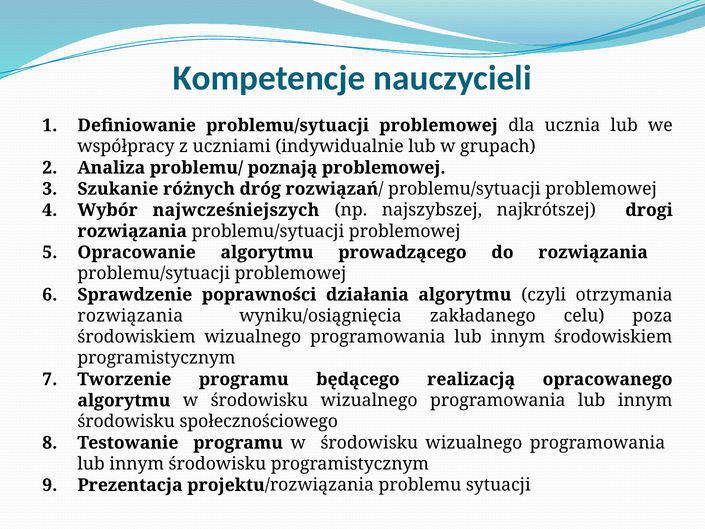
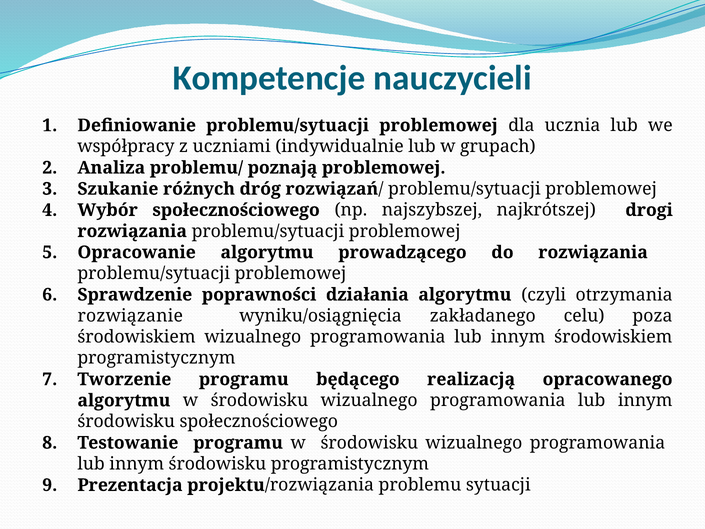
Wybór najwcześniejszych: najwcześniejszych -> społecznościowego
rozwiązania at (130, 316): rozwiązania -> rozwiązanie
